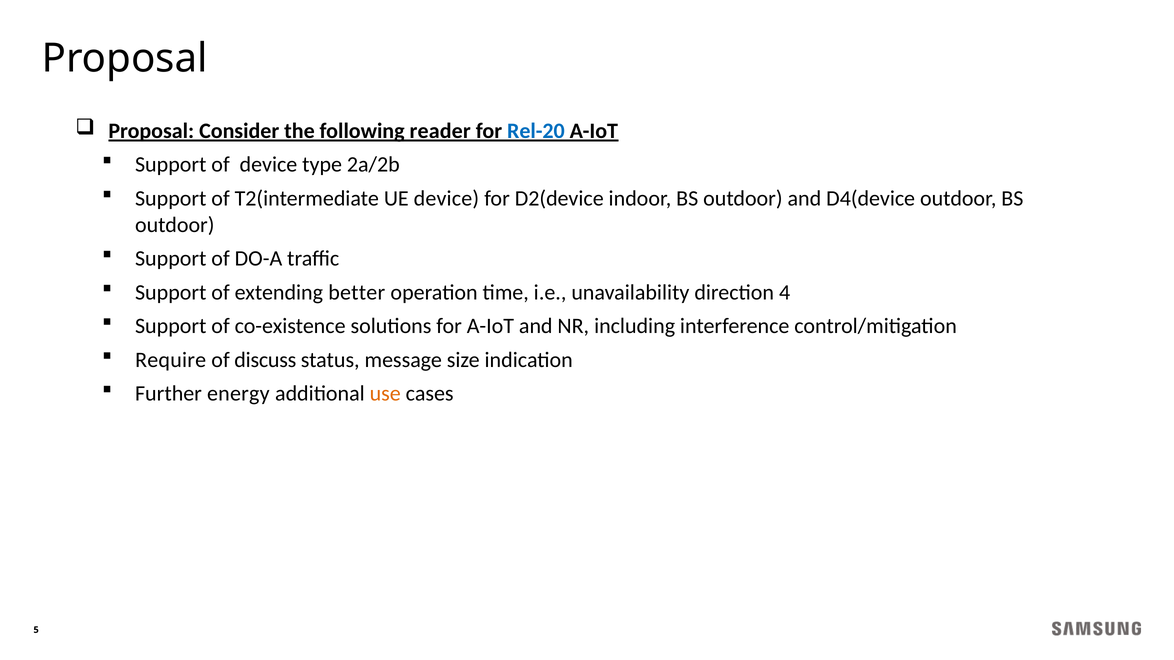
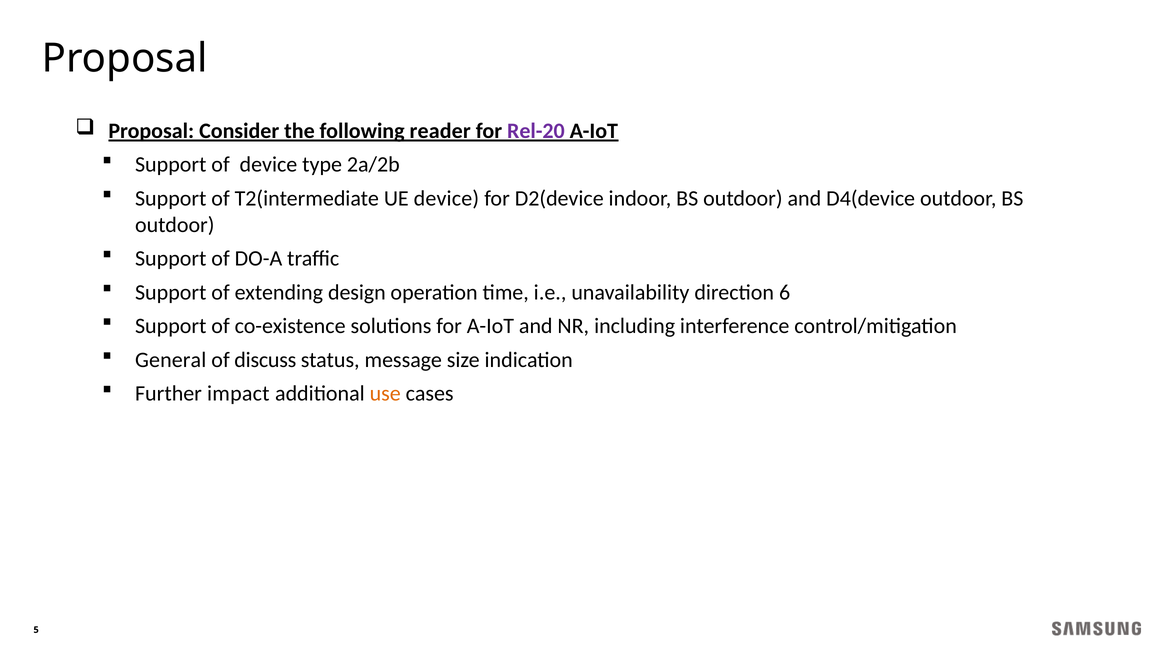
Rel-20 colour: blue -> purple
better: better -> design
4: 4 -> 6
Require: Require -> General
energy: energy -> impact
